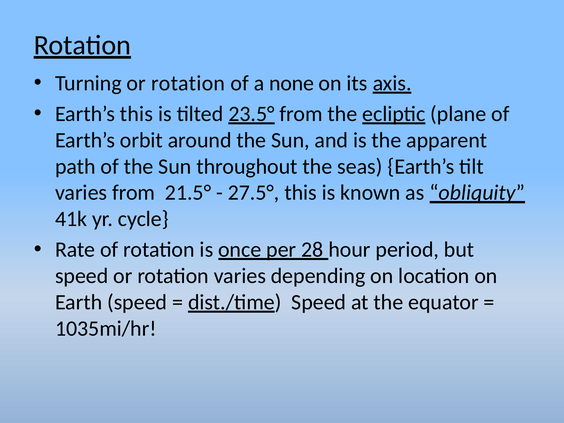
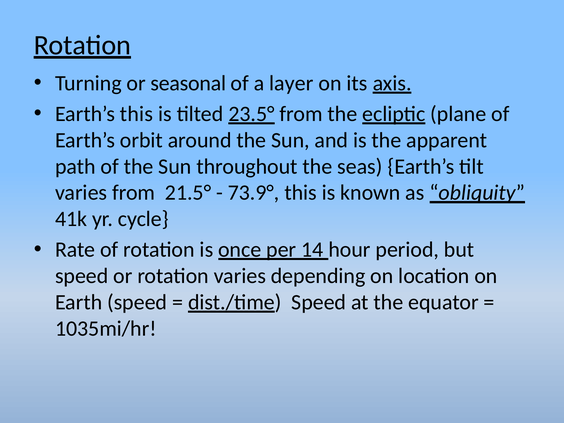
Turning or rotation: rotation -> seasonal
none: none -> layer
27.5°: 27.5° -> 73.9°
28: 28 -> 14
